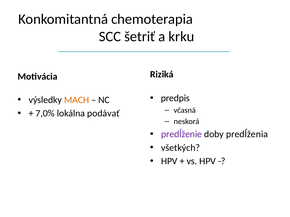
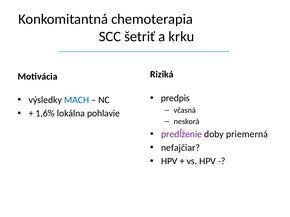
MACH colour: orange -> blue
7,0%: 7,0% -> 1,6%
podávať: podávať -> pohlavie
predĺženia: predĺženia -> priemerná
všetkých: všetkých -> nefajčiar
